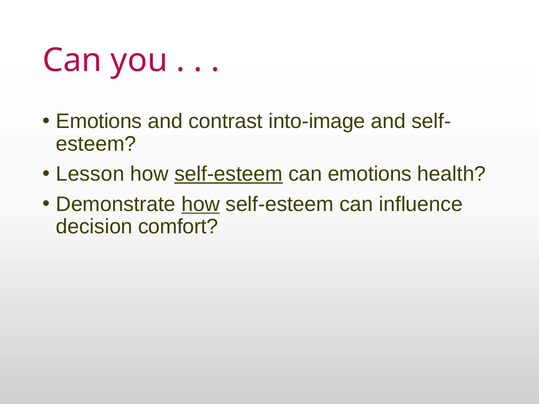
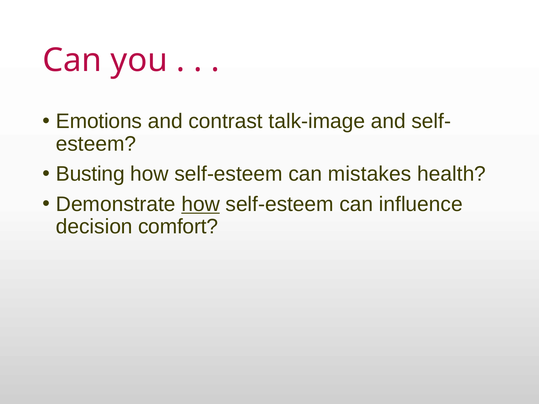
into-image: into-image -> talk-image
Lesson: Lesson -> Busting
self-esteem at (229, 174) underline: present -> none
can emotions: emotions -> mistakes
